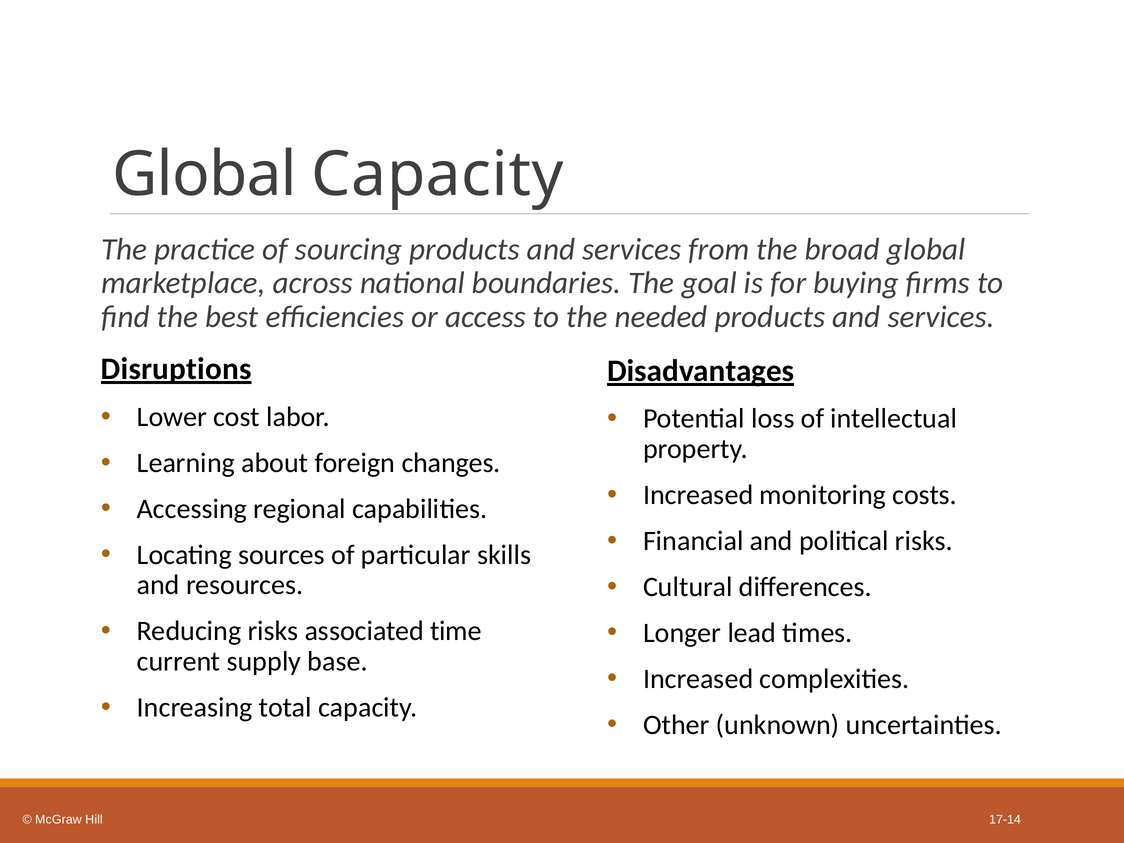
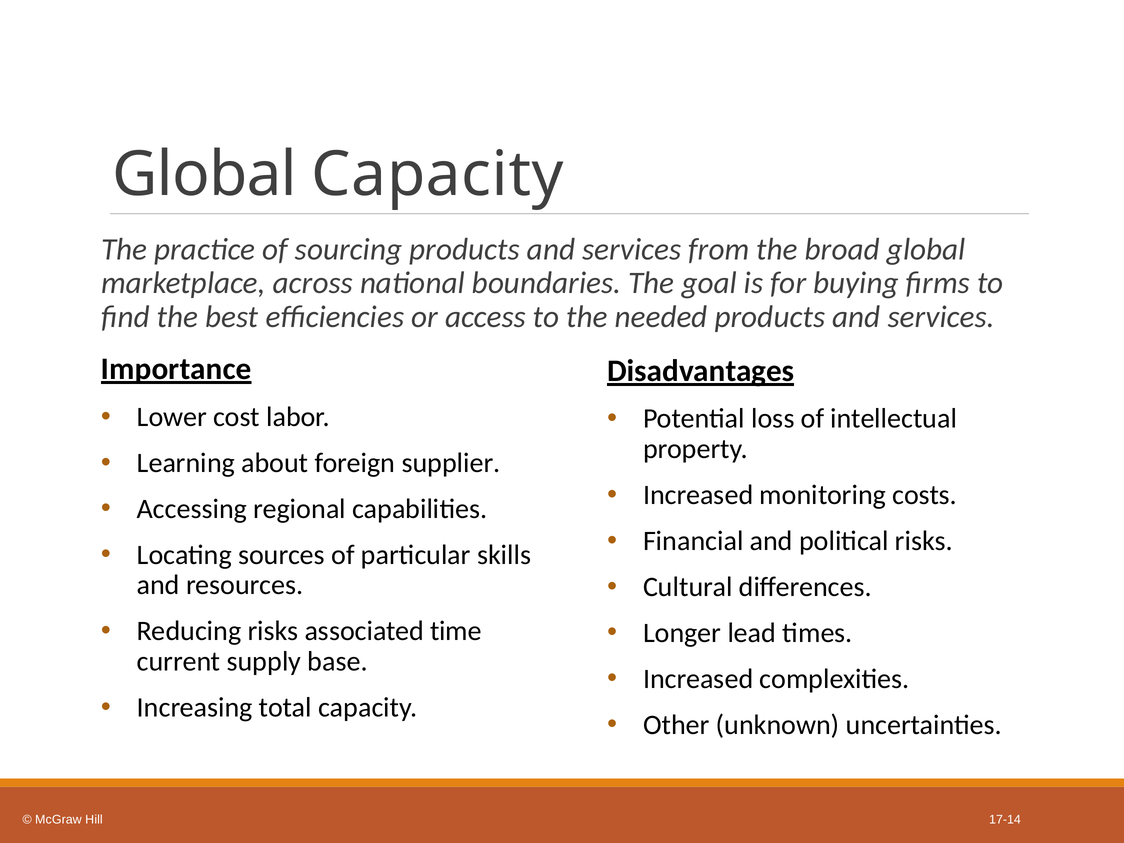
Disruptions: Disruptions -> Importance
changes: changes -> supplier
